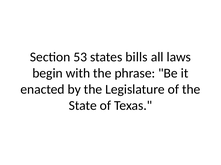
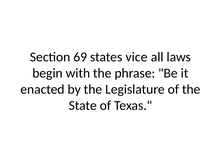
53: 53 -> 69
bills: bills -> vice
